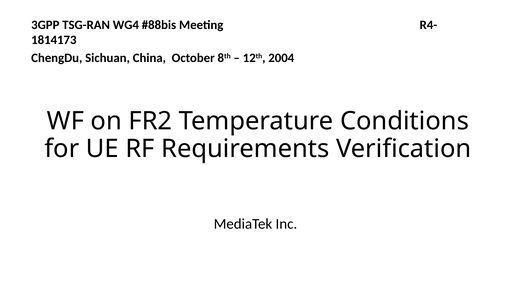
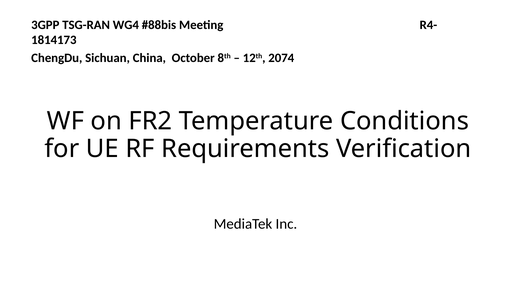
2004: 2004 -> 2074
